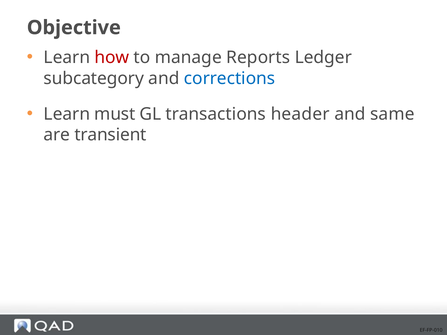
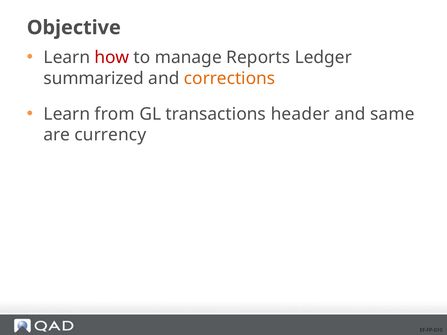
subcategory: subcategory -> summarized
corrections colour: blue -> orange
must: must -> from
transient: transient -> currency
